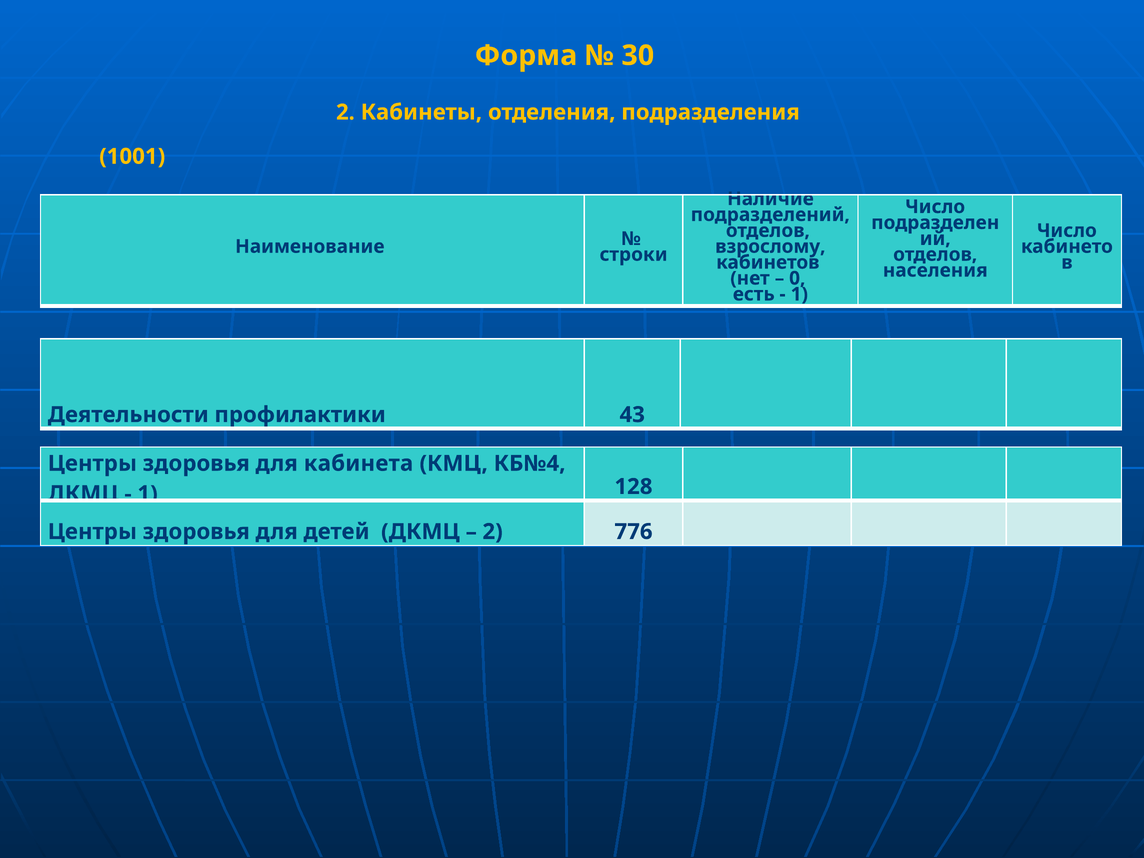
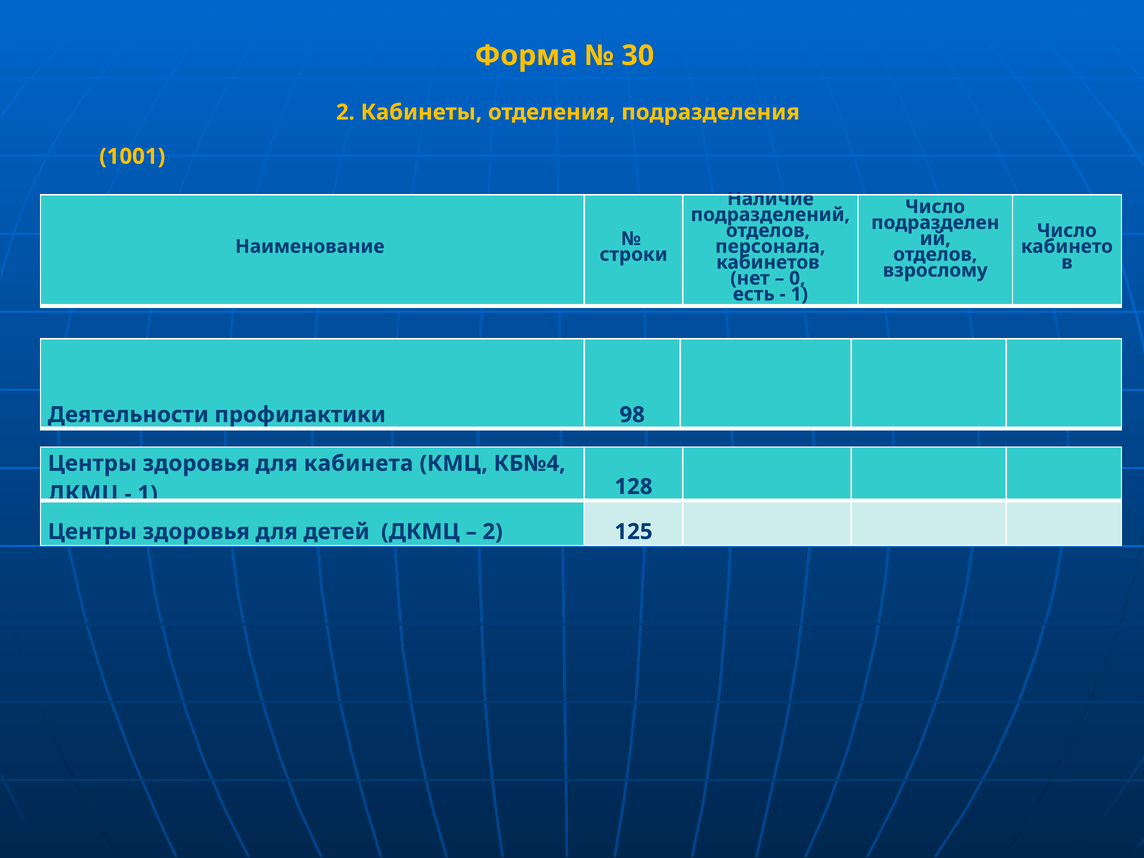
взрослому: взрослому -> персонала
населения: населения -> взрослому
43: 43 -> 98
776: 776 -> 125
